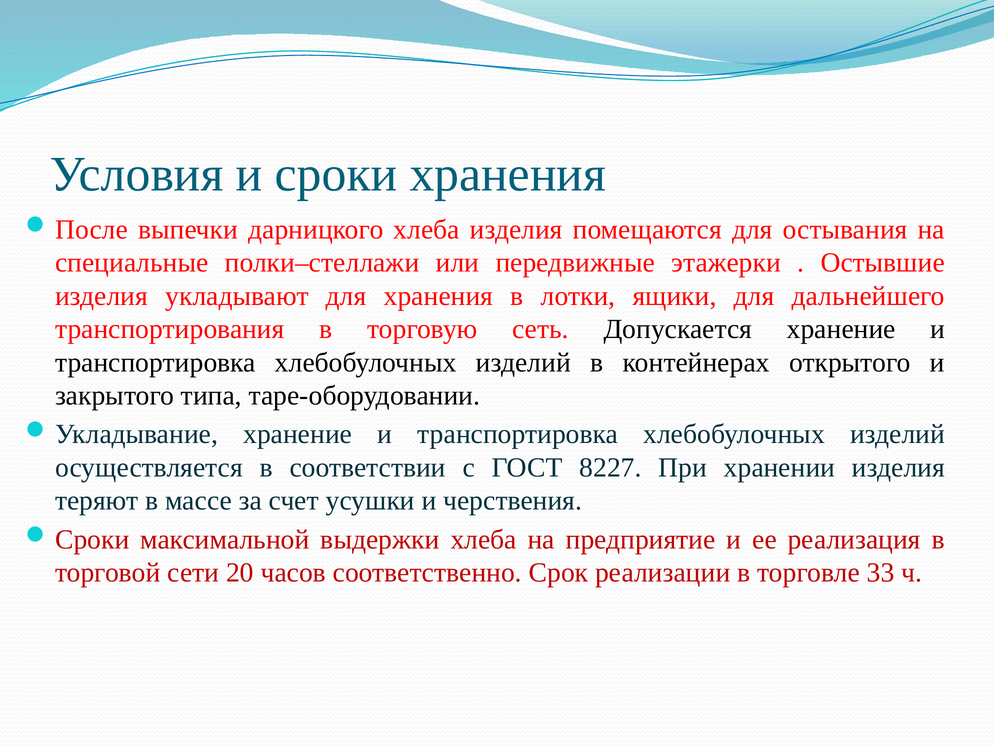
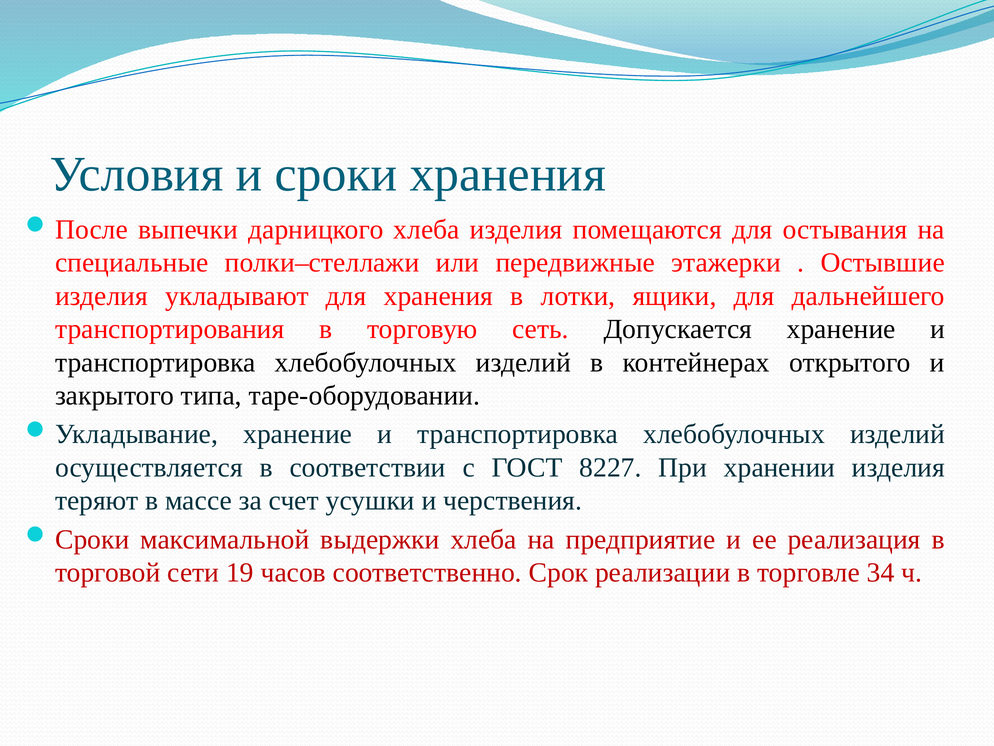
20: 20 -> 19
33: 33 -> 34
